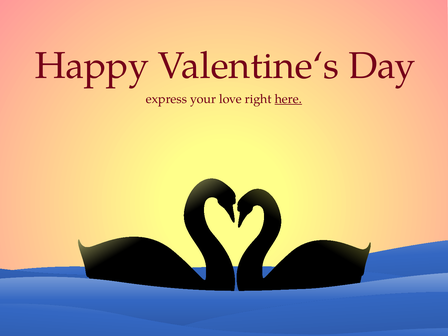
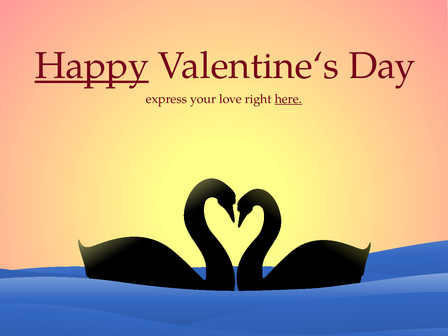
Happy underline: none -> present
